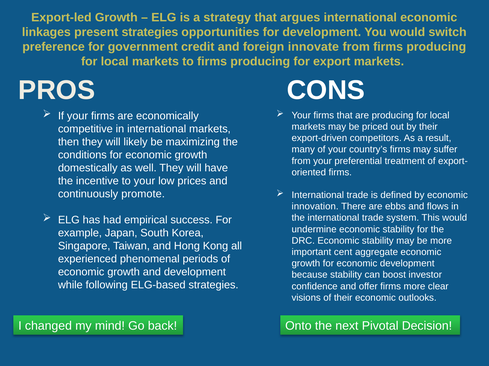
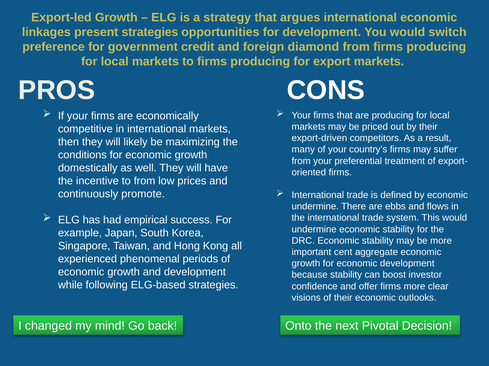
innovate: innovate -> diamond
to your: your -> from
innovation at (315, 207): innovation -> undermine
